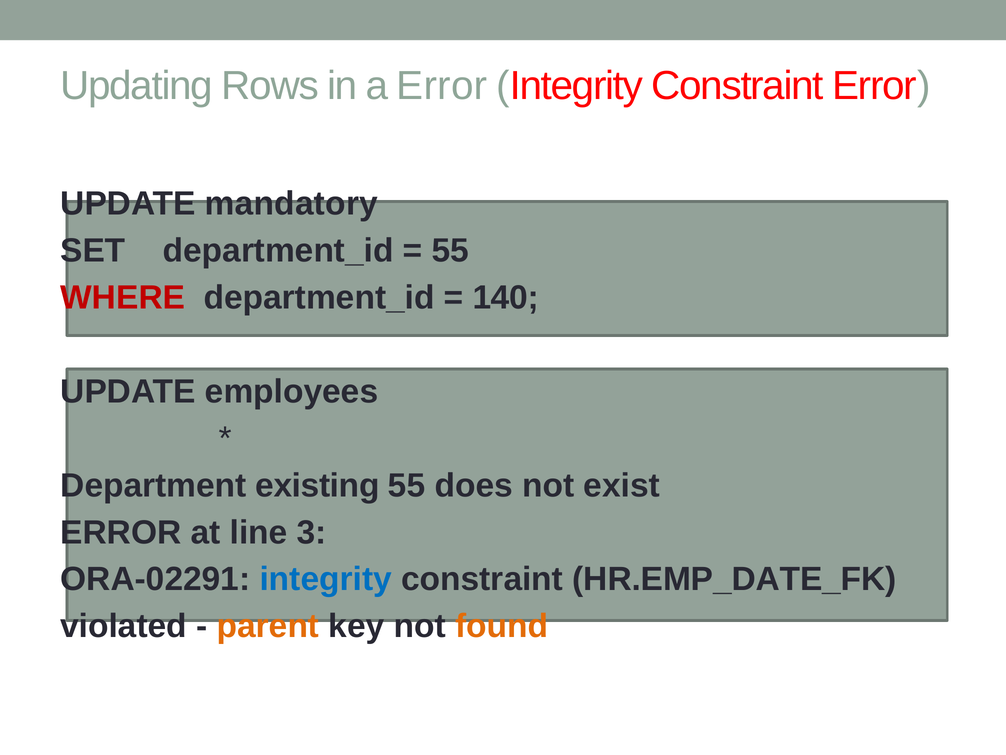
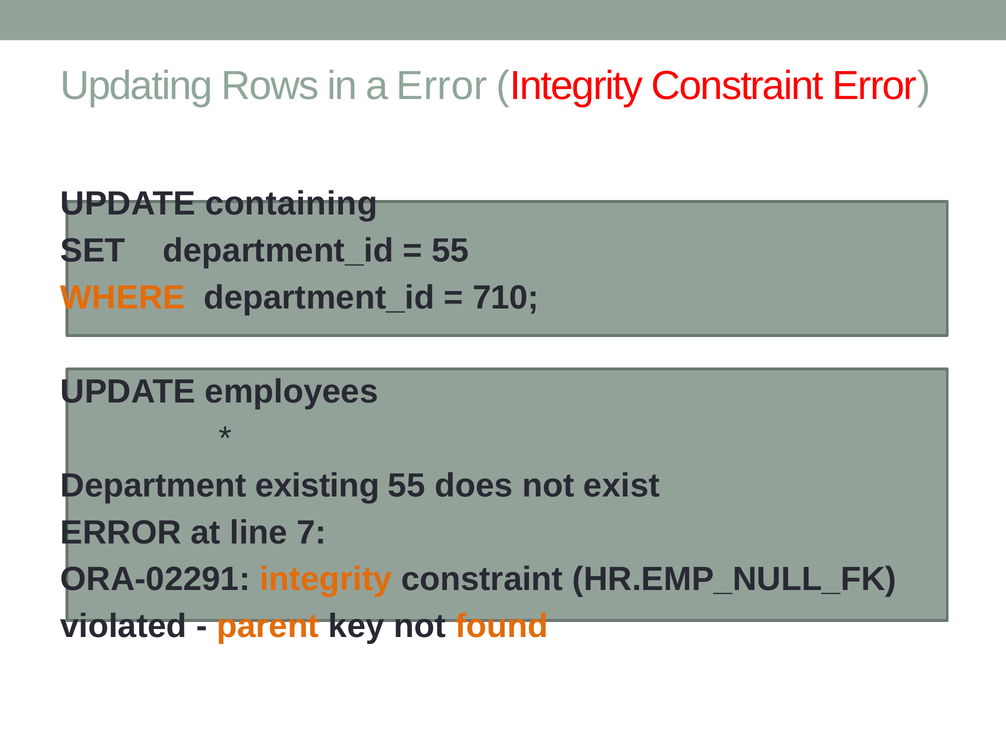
mandatory: mandatory -> containing
WHERE colour: red -> orange
140: 140 -> 710
3: 3 -> 7
integrity at (326, 579) colour: blue -> orange
HR.EMP_DATE_FK: HR.EMP_DATE_FK -> HR.EMP_NULL_FK
